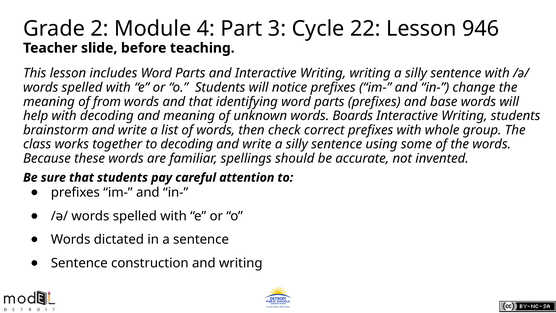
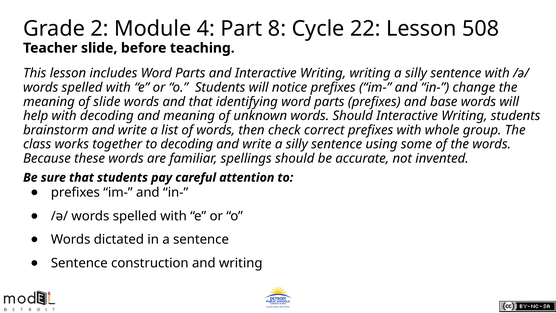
3: 3 -> 8
946: 946 -> 508
of from: from -> slide
words Boards: Boards -> Should
